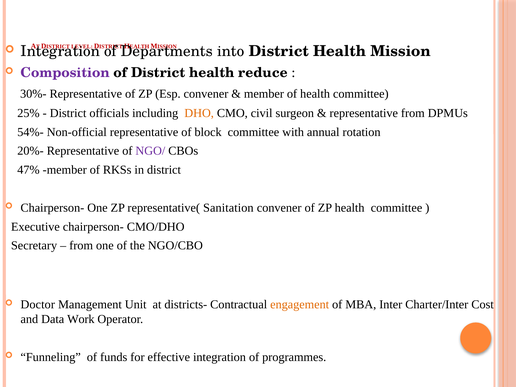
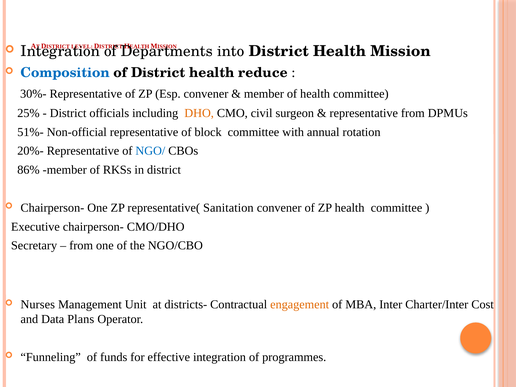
Composition colour: purple -> blue
54%-: 54%- -> 51%-
NGO/ colour: purple -> blue
47%: 47% -> 86%
Doctor: Doctor -> Nurses
Work: Work -> Plans
